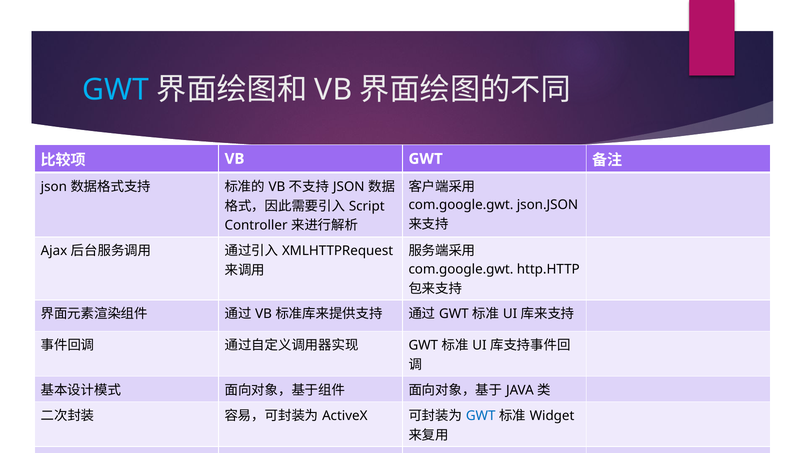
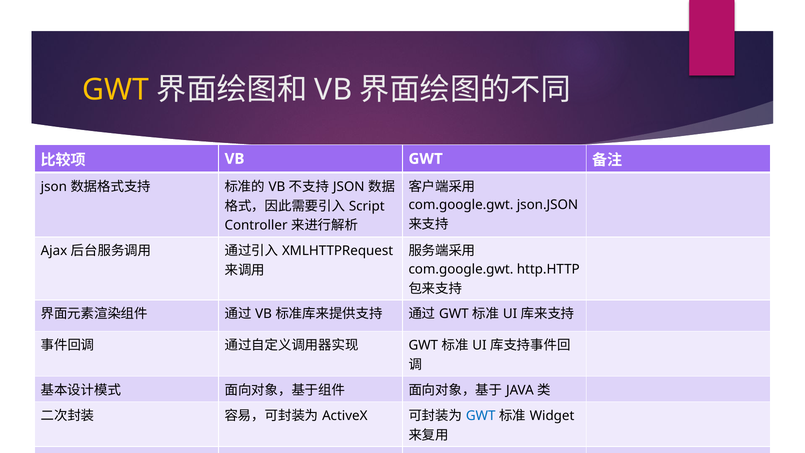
GWT at (116, 90) colour: light blue -> yellow
